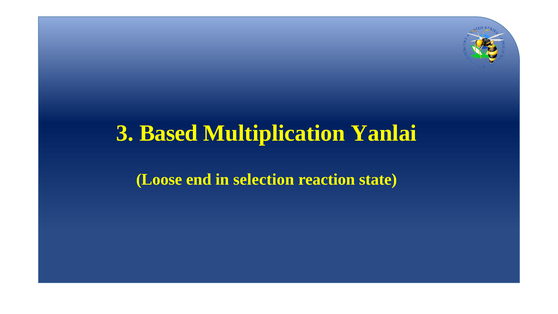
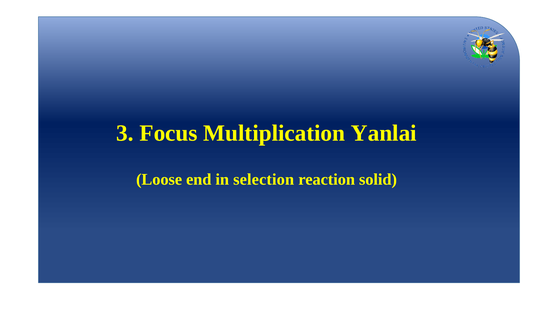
Based: Based -> Focus
state: state -> solid
